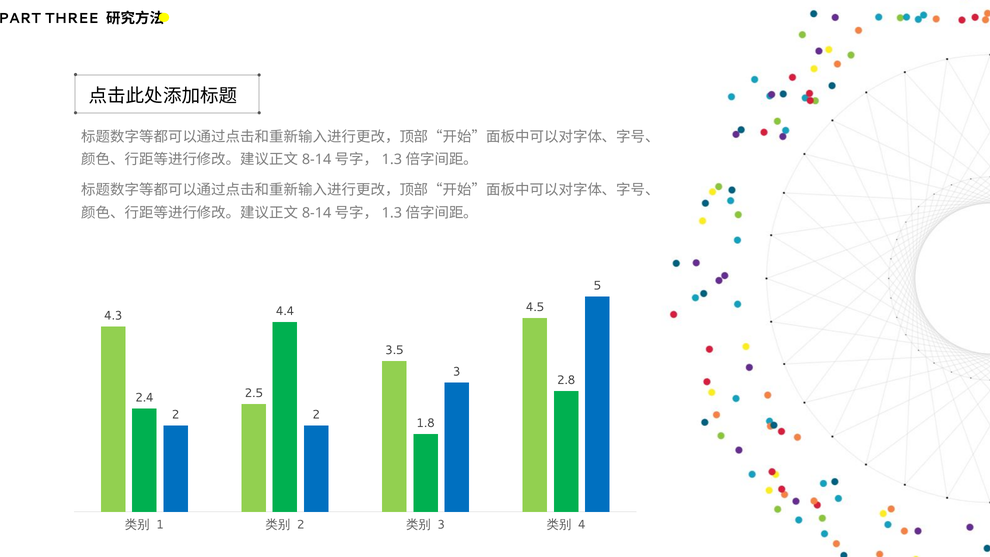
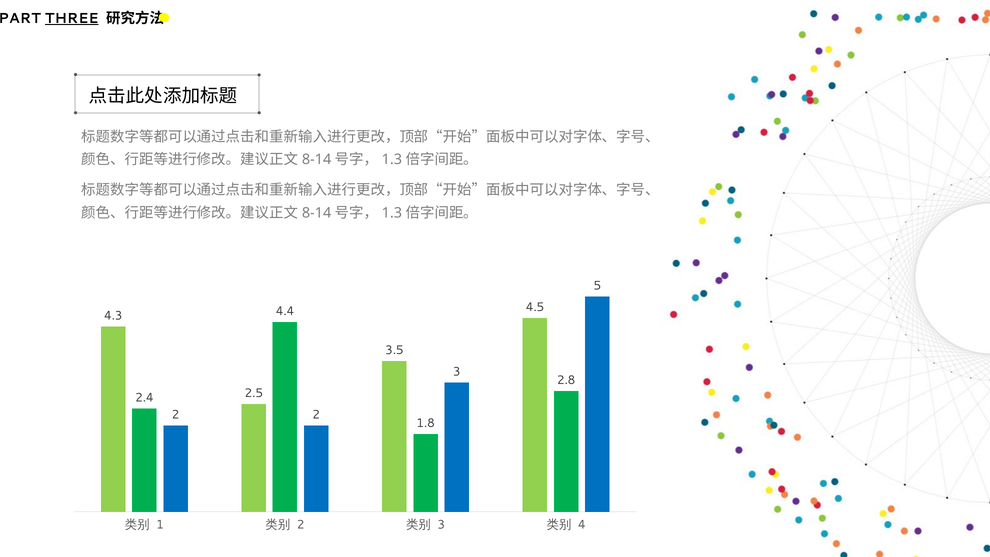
THREE underline: none -> present
